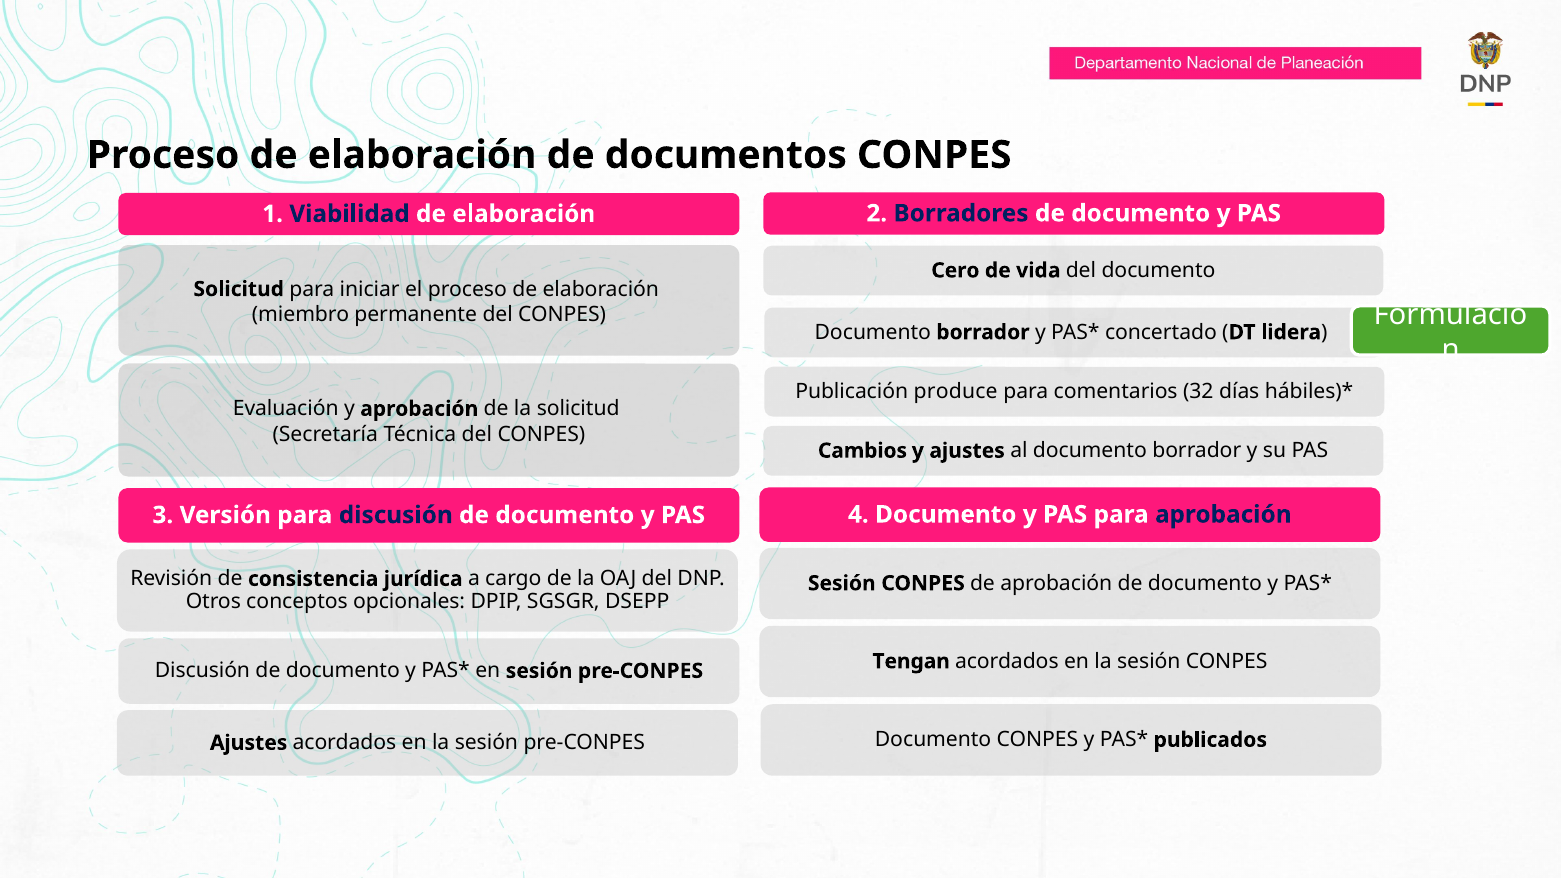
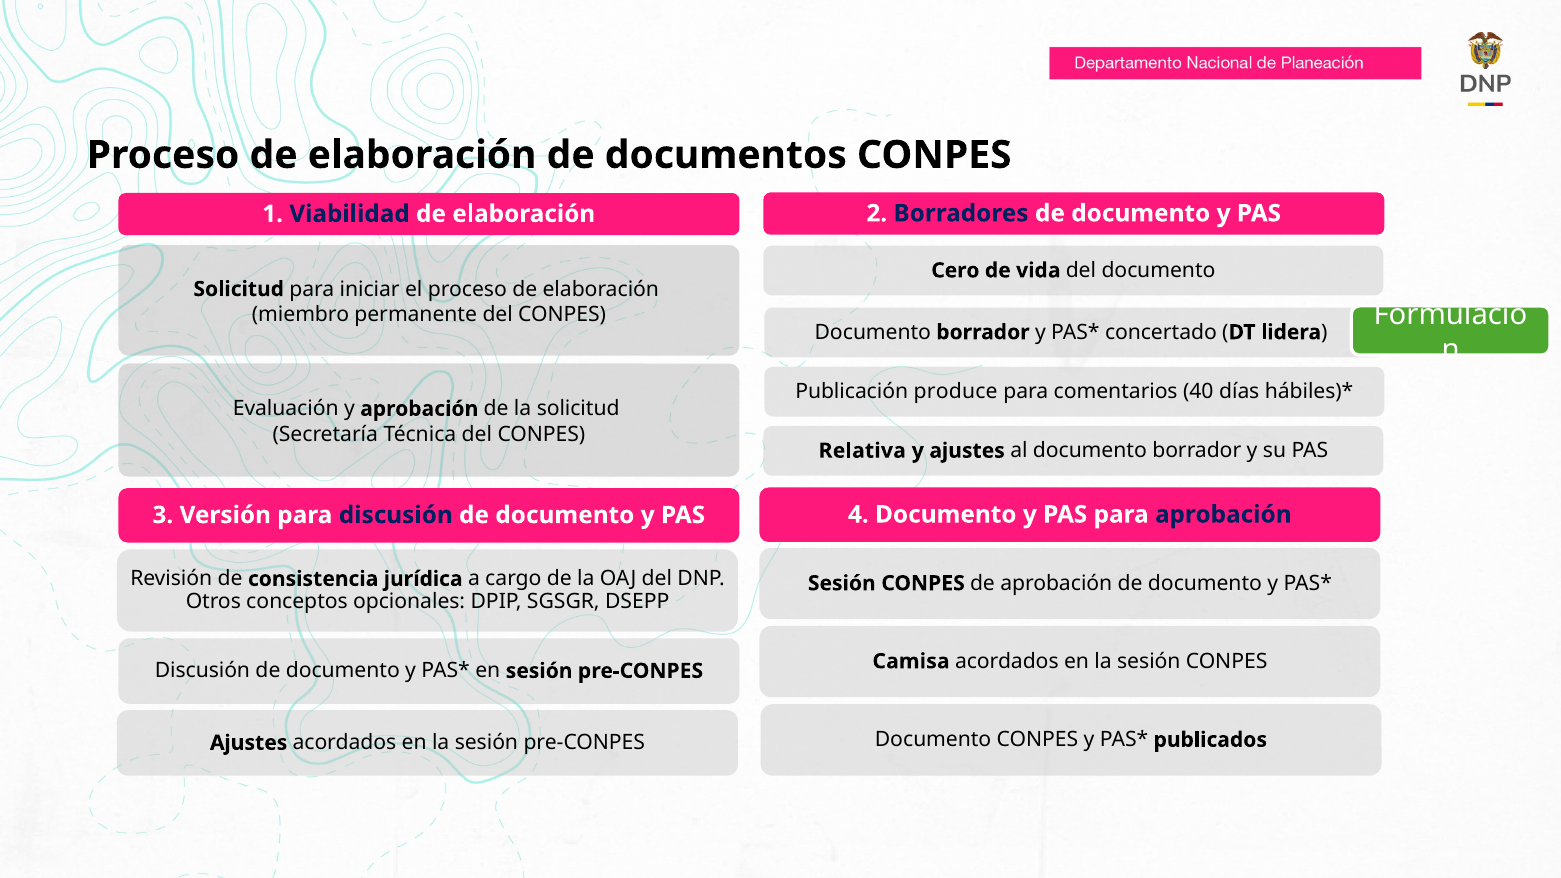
32: 32 -> 40
Cambios: Cambios -> Relativa
Tengan: Tengan -> Camisa
